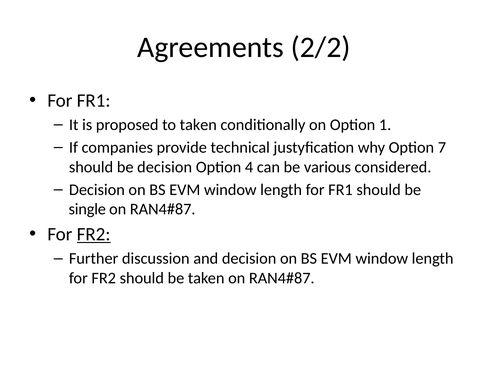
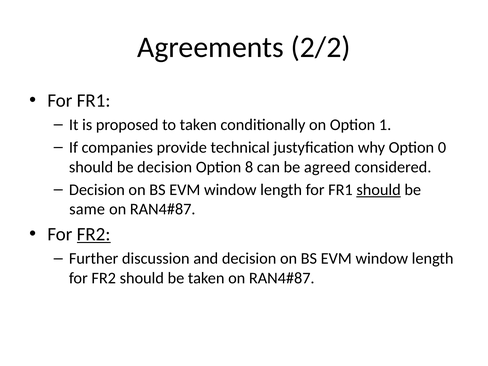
7: 7 -> 0
4: 4 -> 8
various: various -> agreed
should at (379, 190) underline: none -> present
single: single -> same
